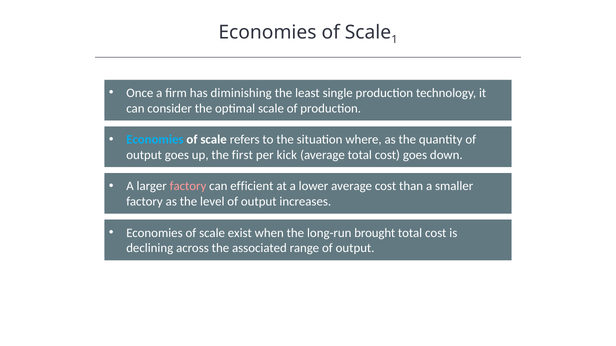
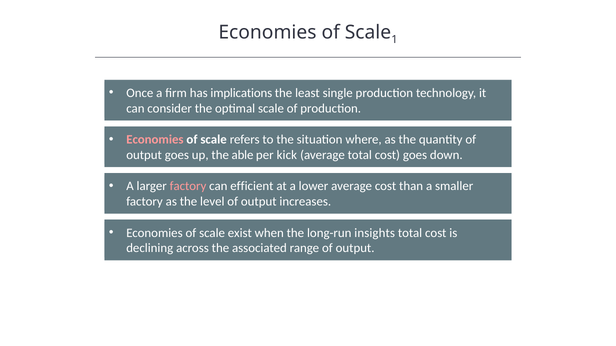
diminishing: diminishing -> implications
Economies at (155, 140) colour: light blue -> pink
first: first -> able
brought: brought -> insights
